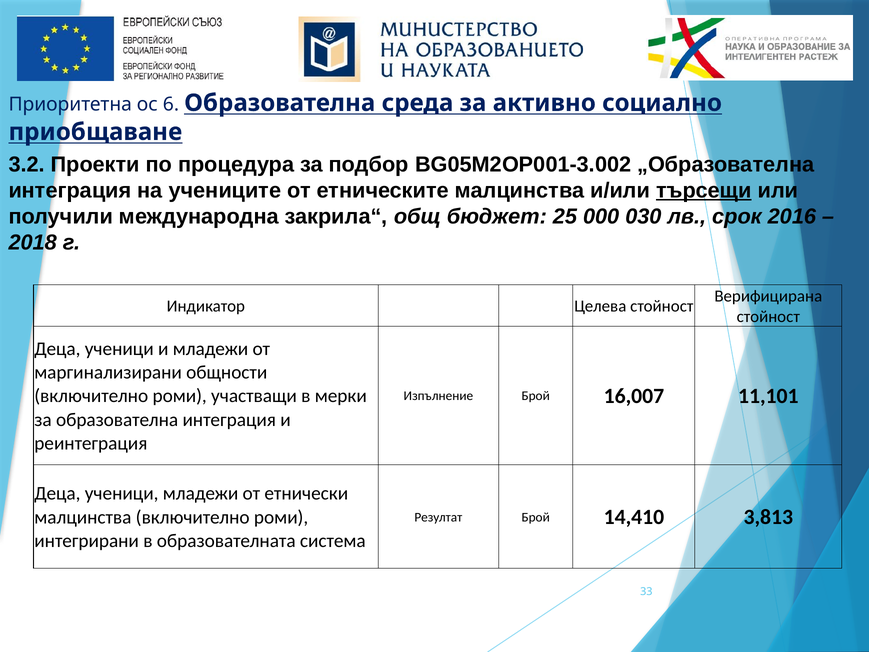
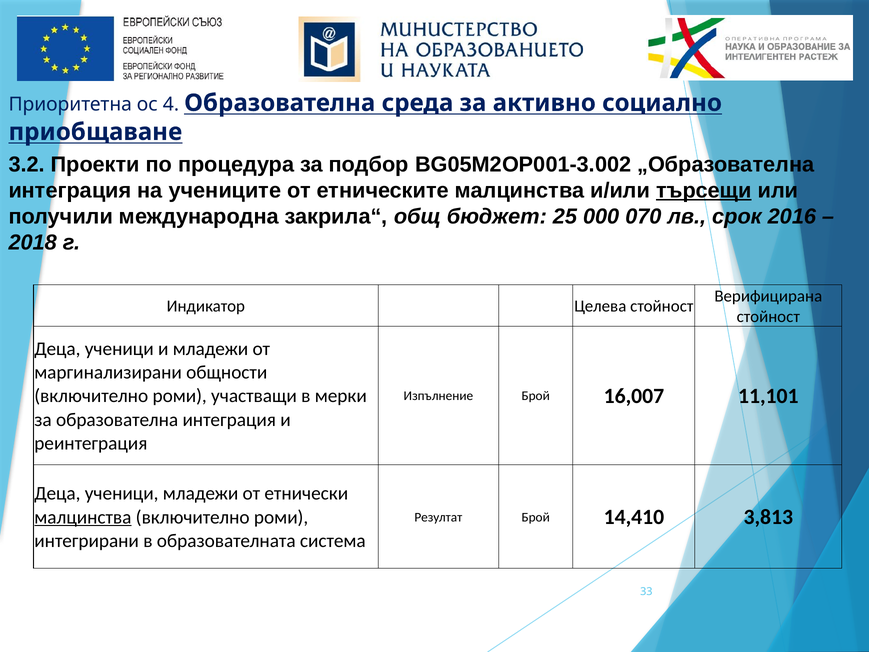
6: 6 -> 4
030: 030 -> 070
малцинства at (83, 517) underline: none -> present
